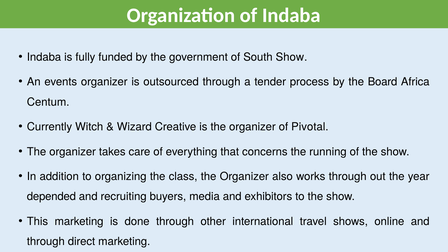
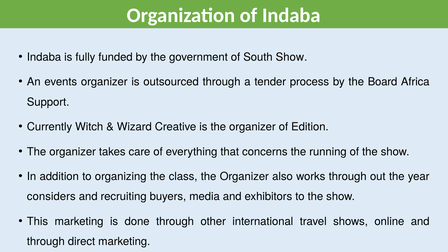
Centum: Centum -> Support
Pivotal: Pivotal -> Edition
depended: depended -> considers
